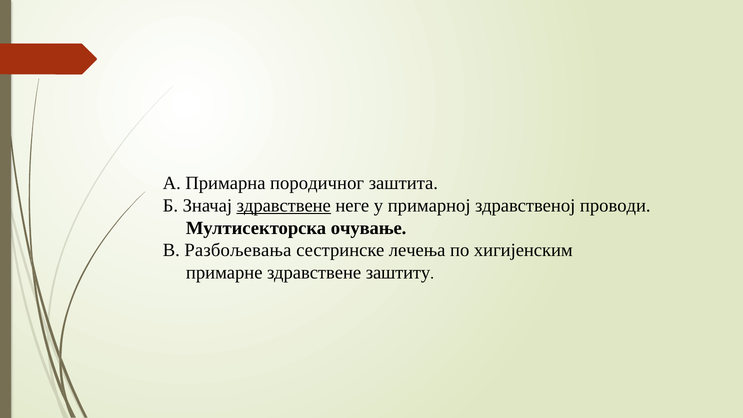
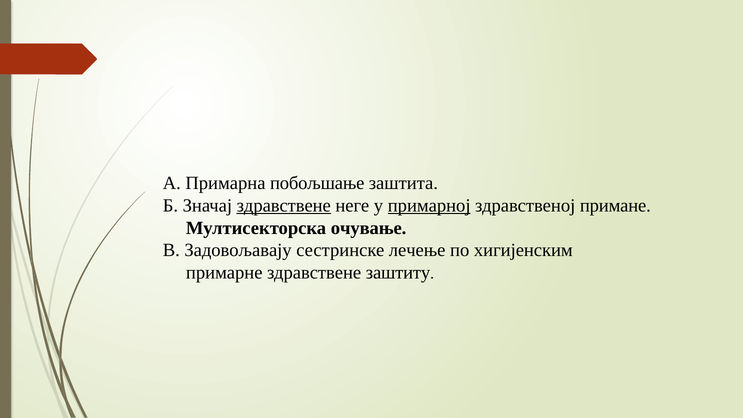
породичног: породичног -> побољшање
примарној underline: none -> present
проводи: проводи -> примане
Разбољевања: Разбољевања -> Задовољавају
лечења: лечења -> лечење
